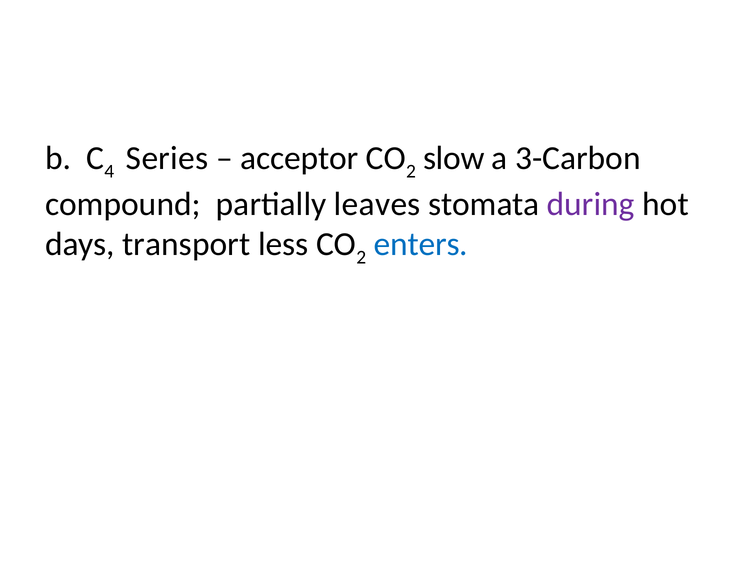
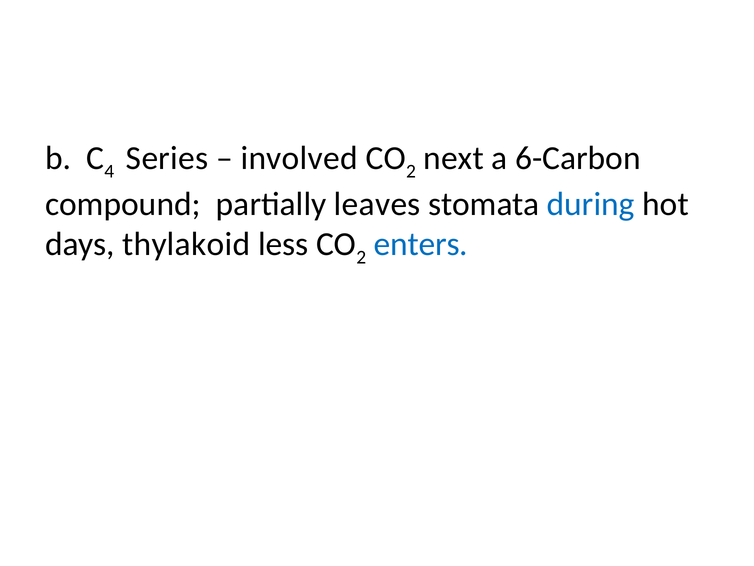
acceptor: acceptor -> involved
slow: slow -> next
3-Carbon: 3-Carbon -> 6-Carbon
during colour: purple -> blue
transport: transport -> thylakoid
